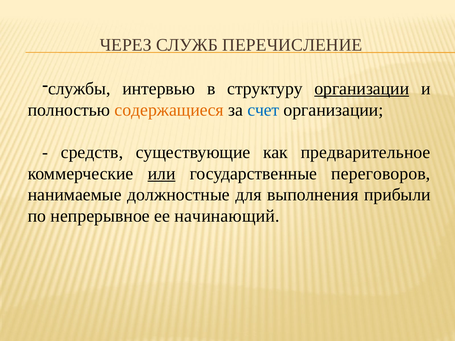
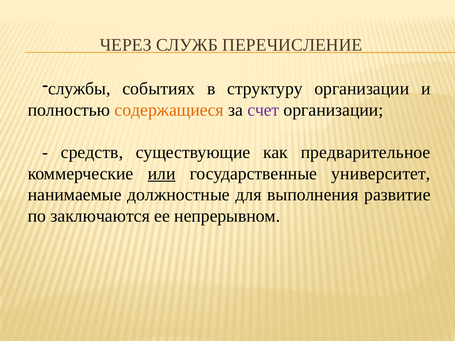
интервью: интервью -> событиях
организации at (362, 89) underline: present -> none
счет colour: blue -> purple
переговоров: переговоров -> университет
прибыли: прибыли -> развитие
непрерывное: непрерывное -> заключаются
начинающий: начинающий -> непрерывном
